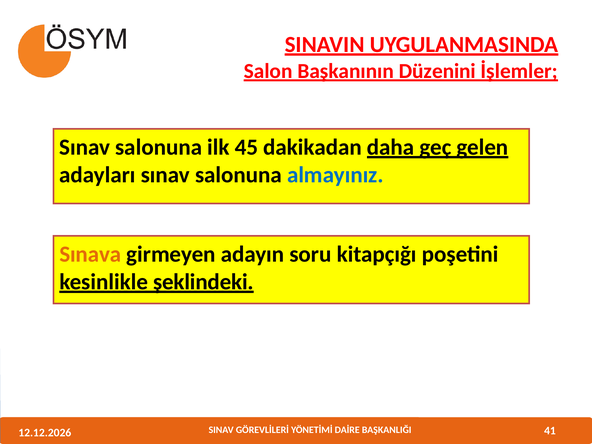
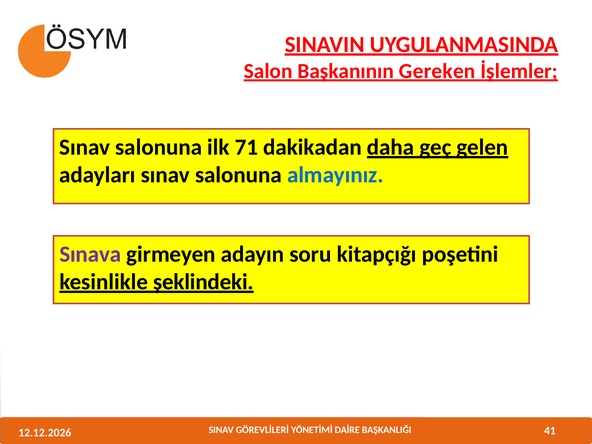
Düzenini: Düzenini -> Gereken
45: 45 -> 71
Sınava colour: orange -> purple
